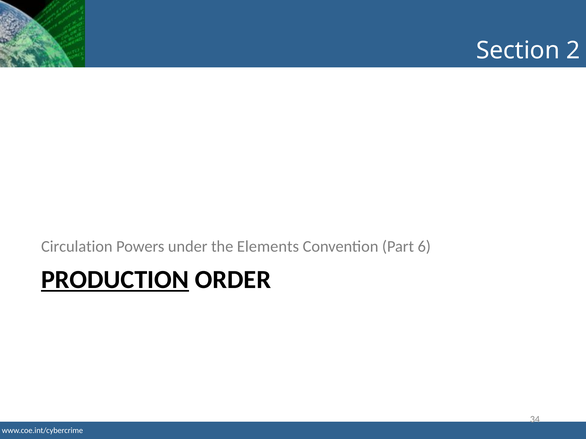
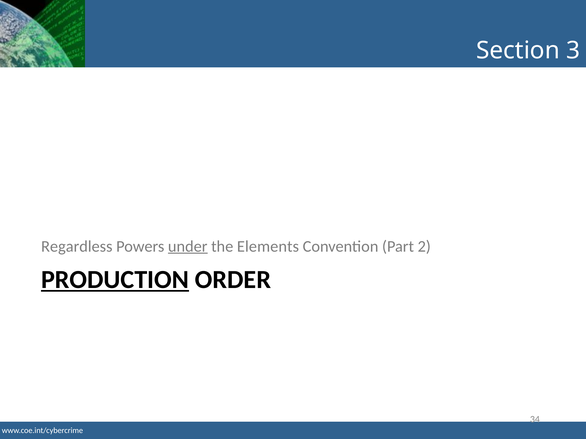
2: 2 -> 3
Circulation: Circulation -> Regardless
under underline: none -> present
6: 6 -> 2
